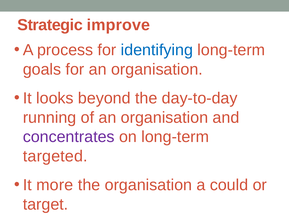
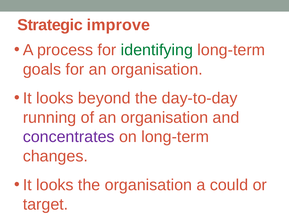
identifying colour: blue -> green
targeted: targeted -> changes
more at (55, 185): more -> looks
